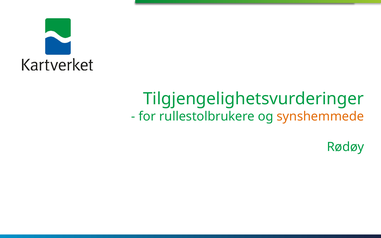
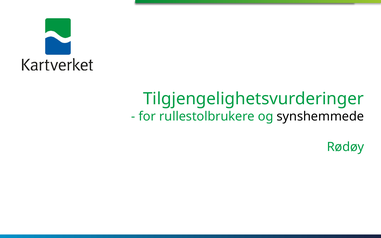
synshemmede colour: orange -> black
